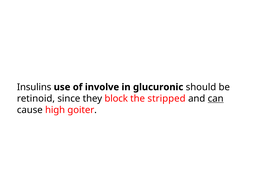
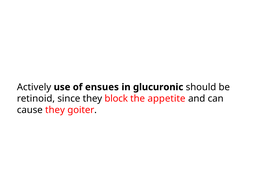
Insulins: Insulins -> Actively
involve: involve -> ensues
stripped: stripped -> appetite
can underline: present -> none
cause high: high -> they
